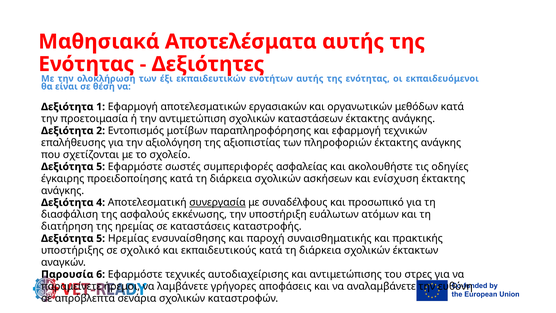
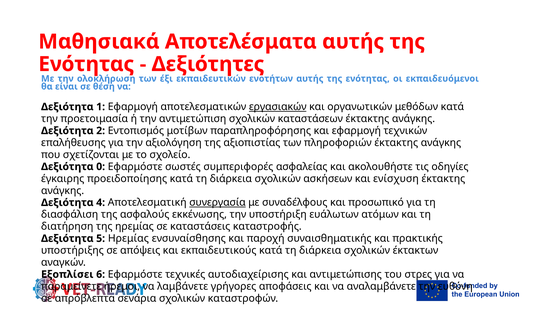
εργασιακών underline: none -> present
5 at (101, 167): 5 -> 0
σχολικό: σχολικό -> απόψεις
Παρουσία: Παρουσία -> Εξοπλίσει
